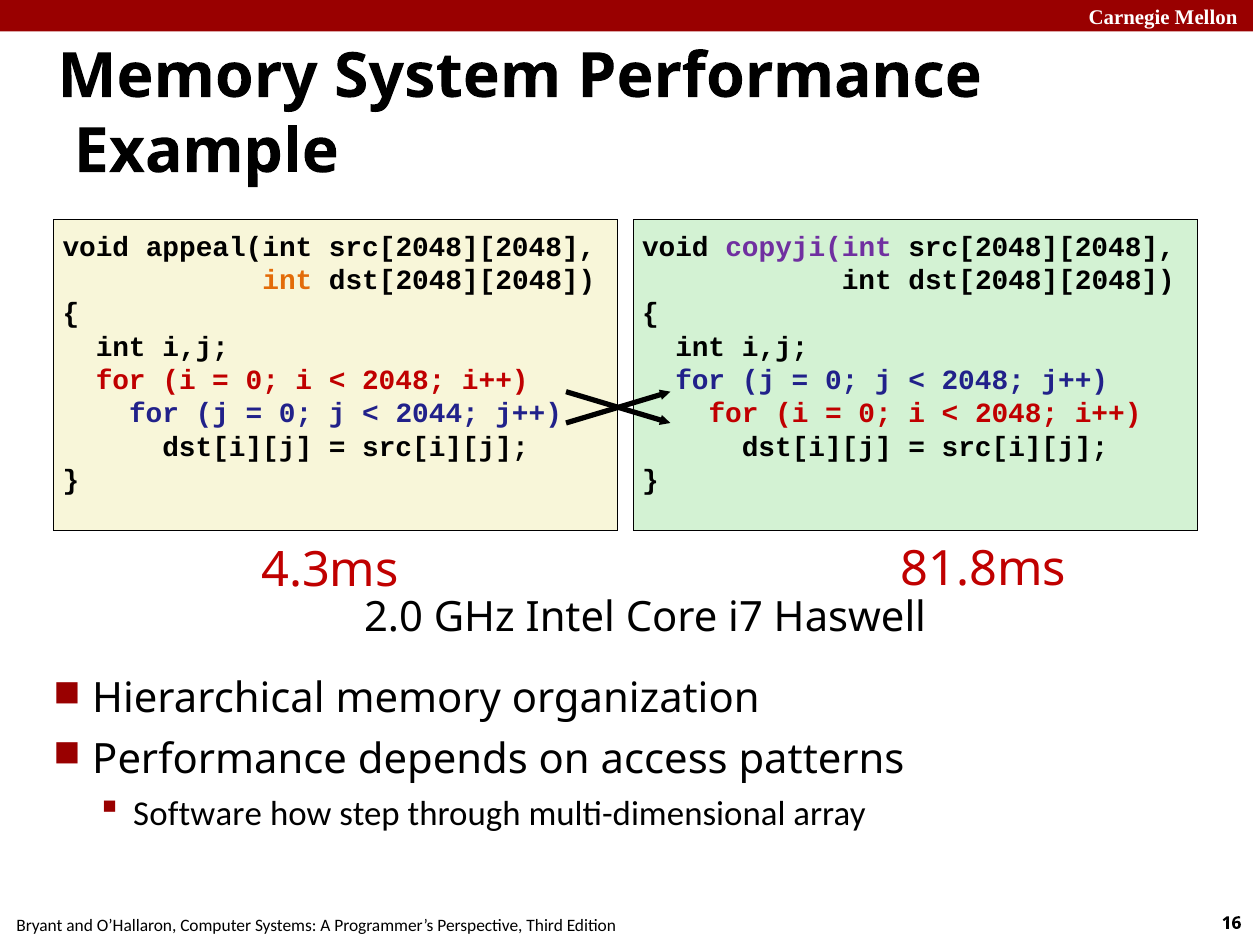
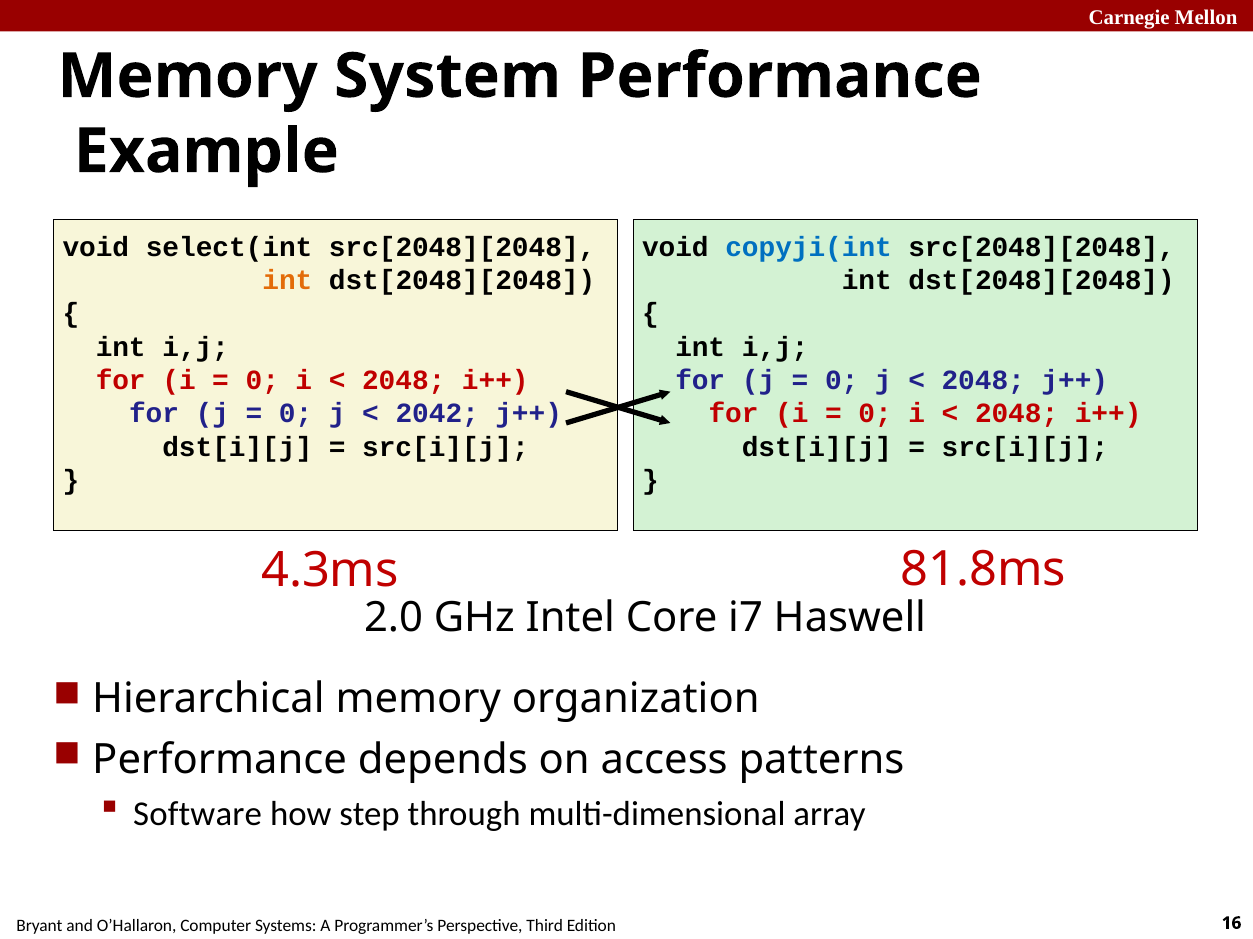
appeal(int: appeal(int -> select(int
copyji(int colour: purple -> blue
2044: 2044 -> 2042
